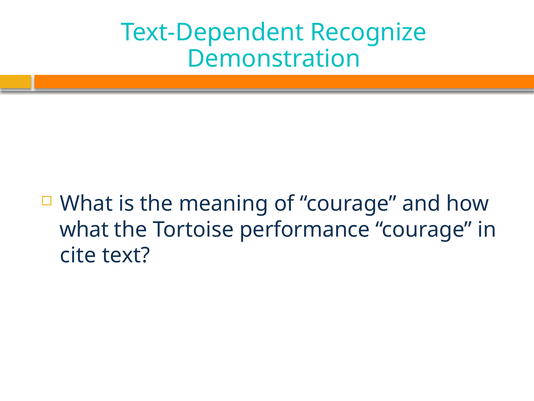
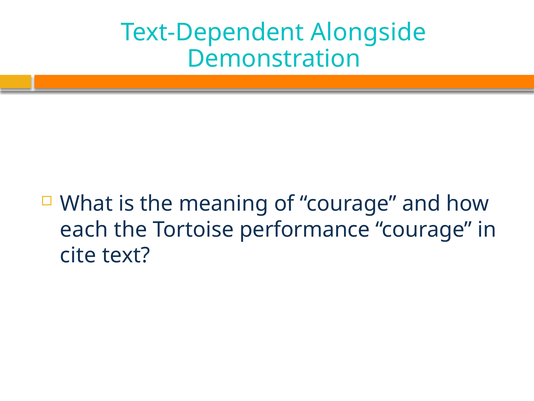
Recognize: Recognize -> Alongside
what at (84, 229): what -> each
